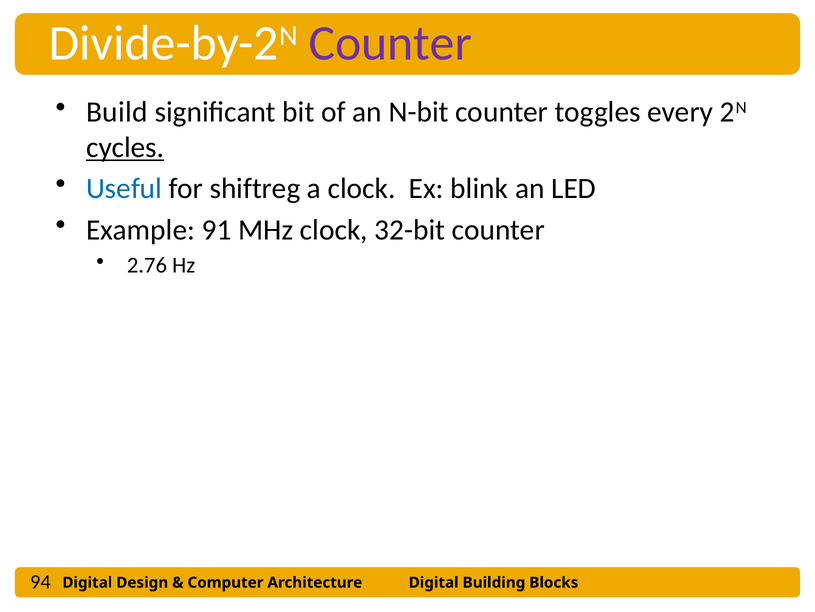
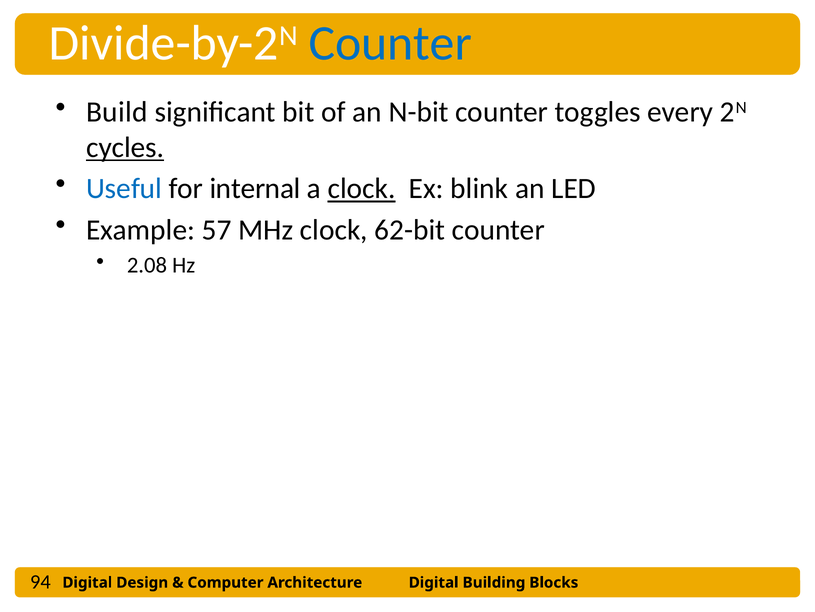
Counter at (390, 43) colour: purple -> blue
shiftreg: shiftreg -> internal
clock at (362, 188) underline: none -> present
91: 91 -> 57
32-bit: 32-bit -> 62-bit
2.76: 2.76 -> 2.08
